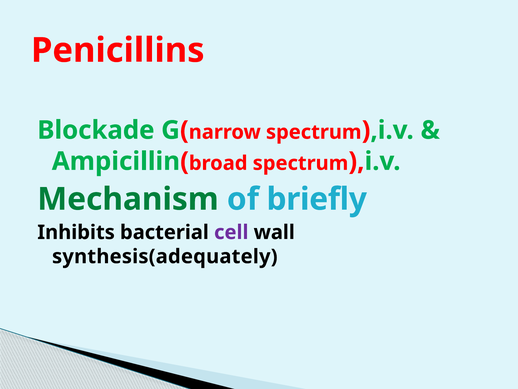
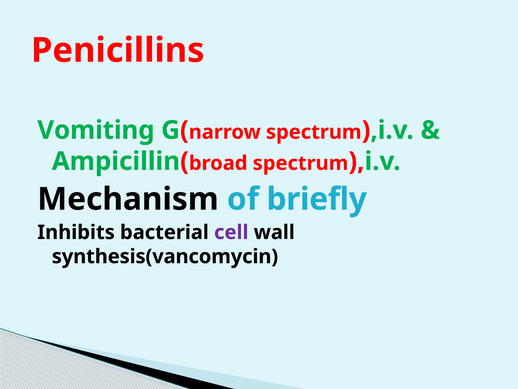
Blockade: Blockade -> Vomiting
Mechanism colour: green -> black
synthesis(adequately: synthesis(adequately -> synthesis(vancomycin
